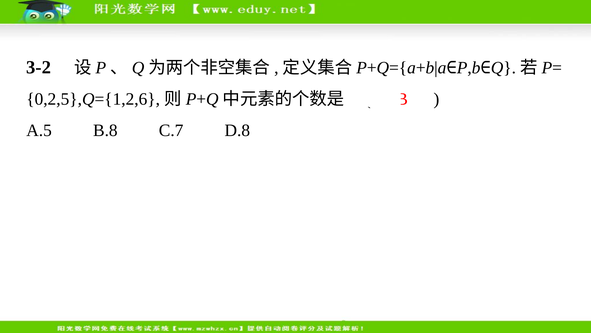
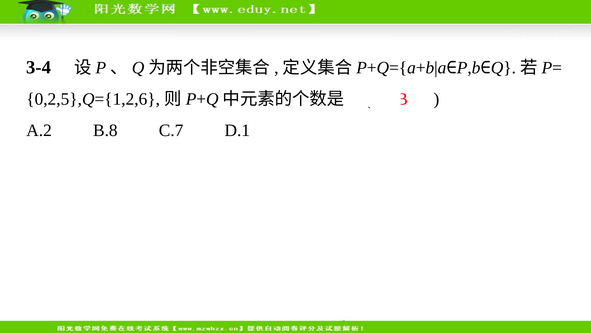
3-2: 3-2 -> 3-4
A.5: A.5 -> A.2
D.8: D.8 -> D.1
